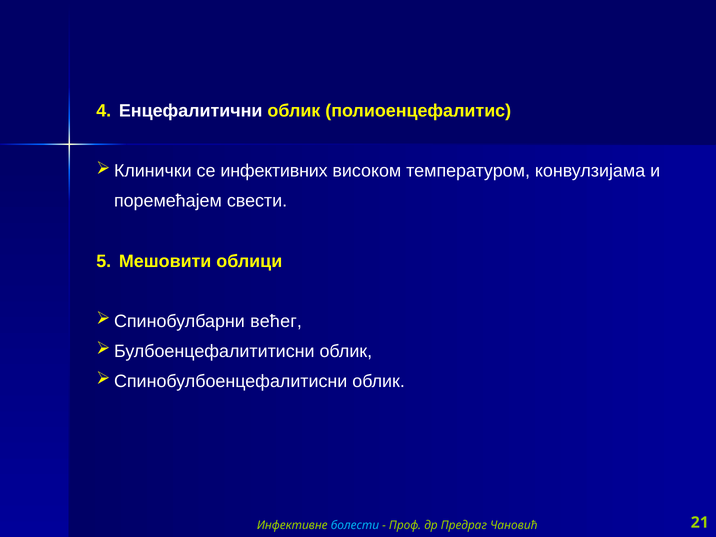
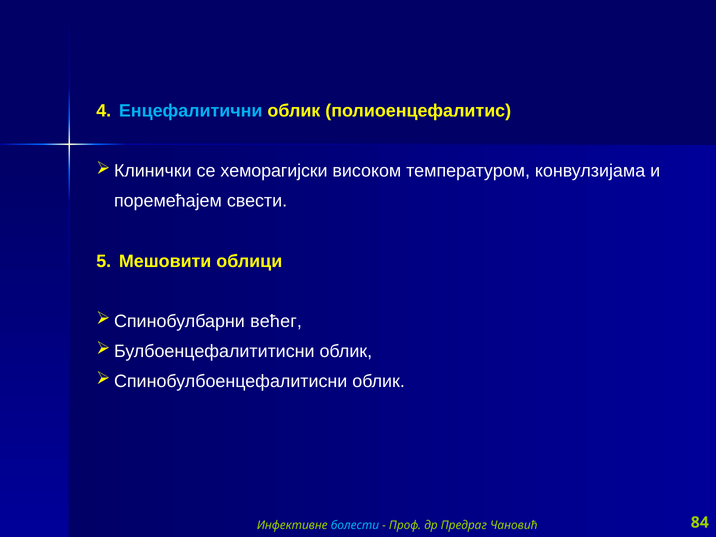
Енцефалитични colour: white -> light blue
инфективних: инфективних -> хеморагијски
21: 21 -> 84
